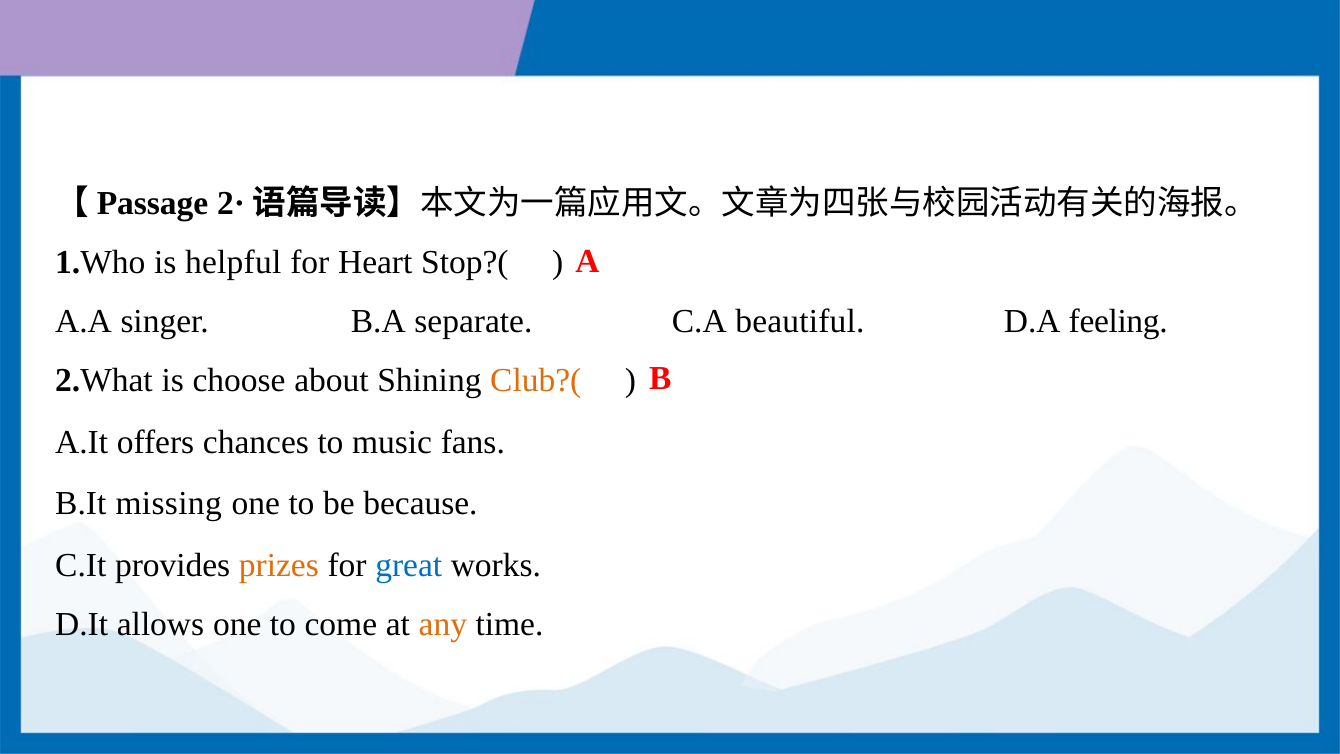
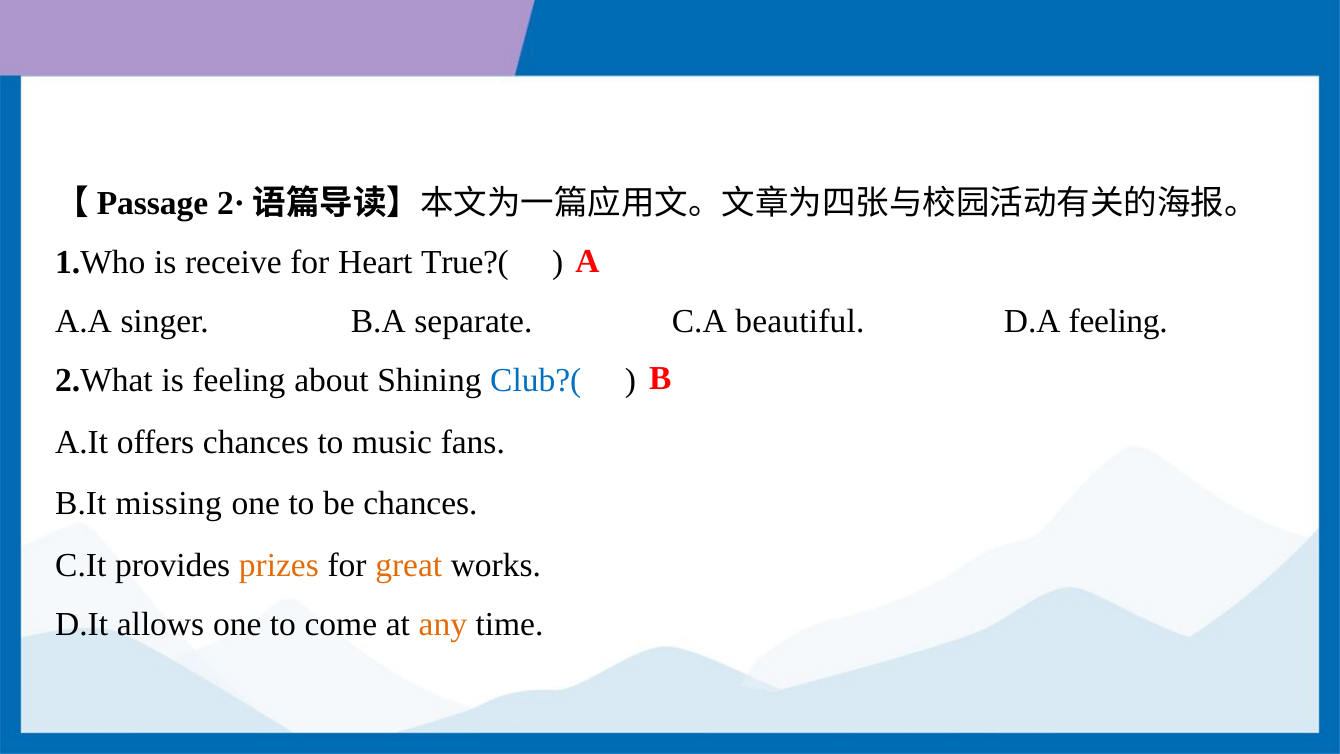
helpful: helpful -> receive
Stop?(: Stop?( -> True?(
is choose: choose -> feeling
Club?( colour: orange -> blue
be because: because -> chances
great colour: blue -> orange
